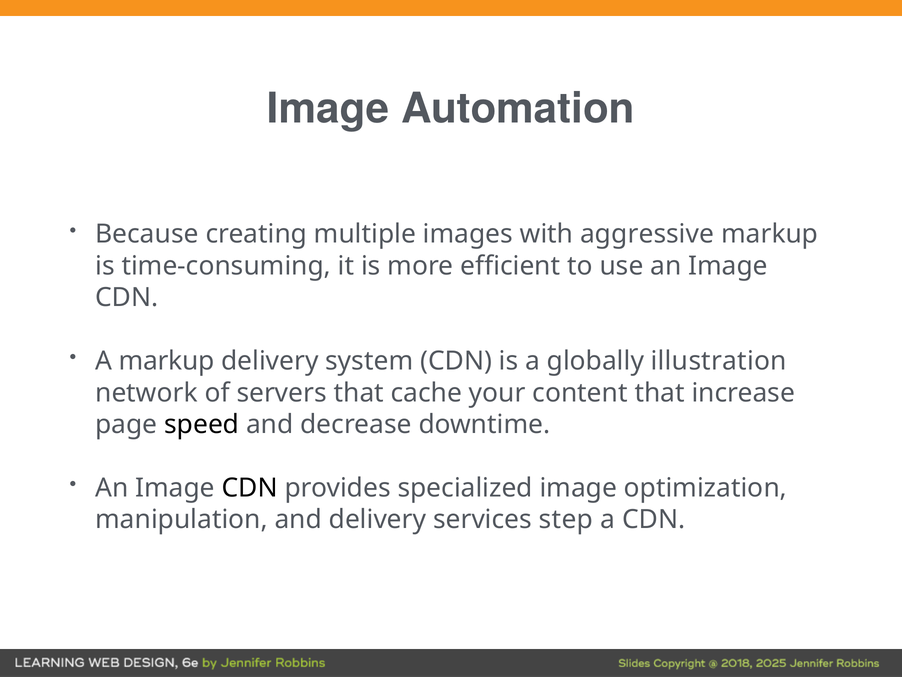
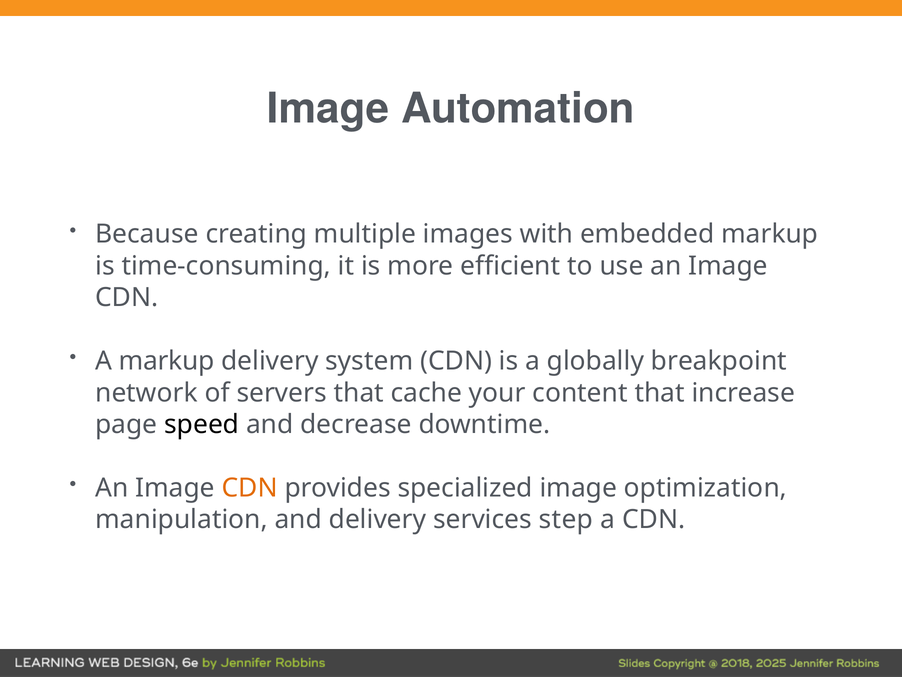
aggressive: aggressive -> embedded
illustration: illustration -> breakpoint
CDN at (250, 488) colour: black -> orange
